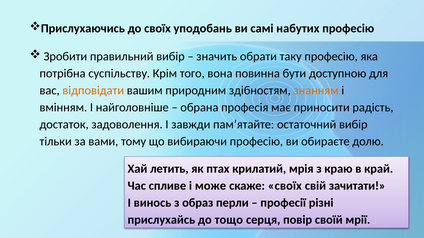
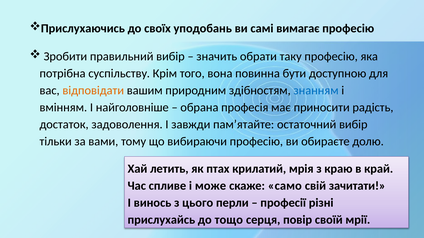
набутих: набутих -> вимагає
знанням colour: orange -> blue
скаже своїх: своїх -> само
образ: образ -> цього
